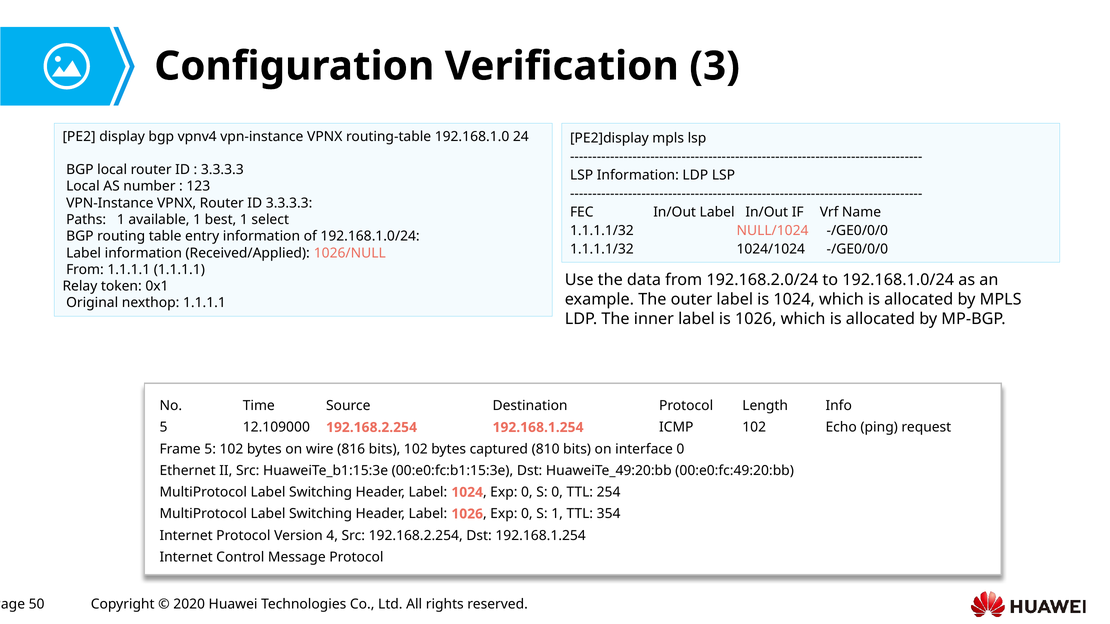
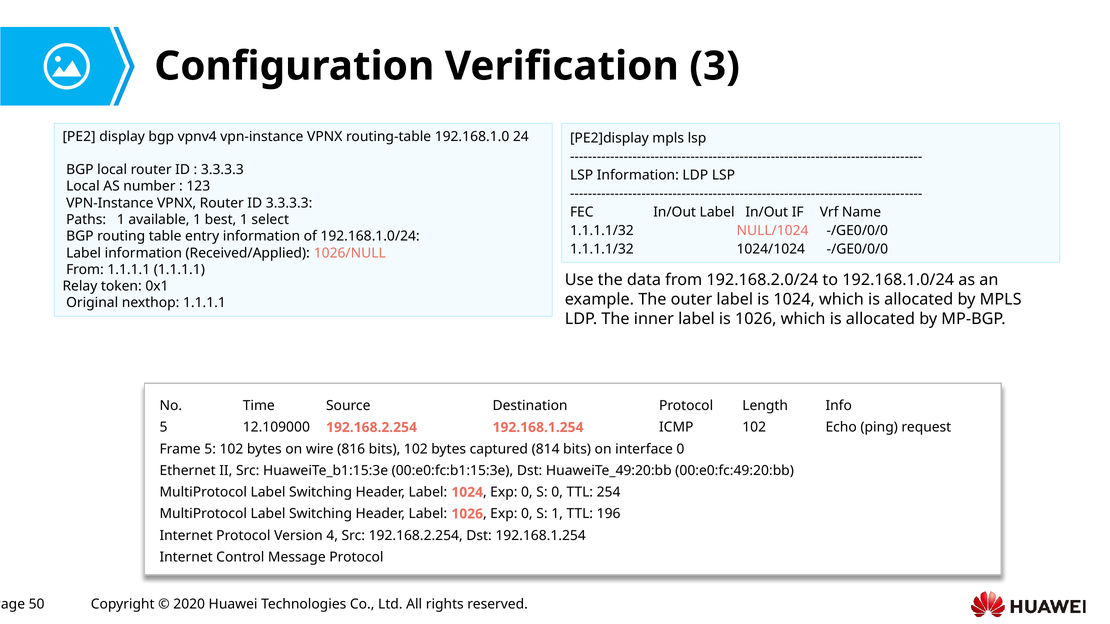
810: 810 -> 814
354: 354 -> 196
